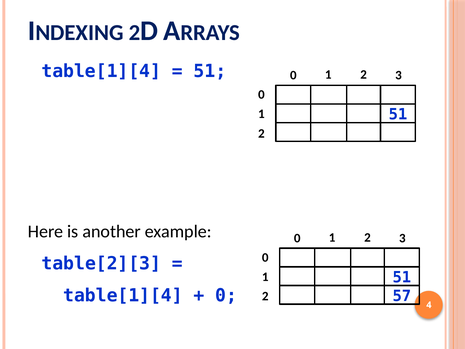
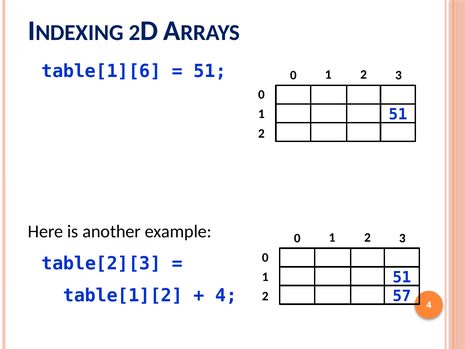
table[1][4 at (101, 71): table[1][4 -> table[1][6
table[1][4 at (123, 295): table[1][4 -> table[1][2
0 at (226, 295): 0 -> 4
